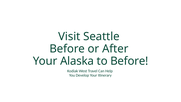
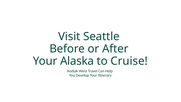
to Before: Before -> Cruise
